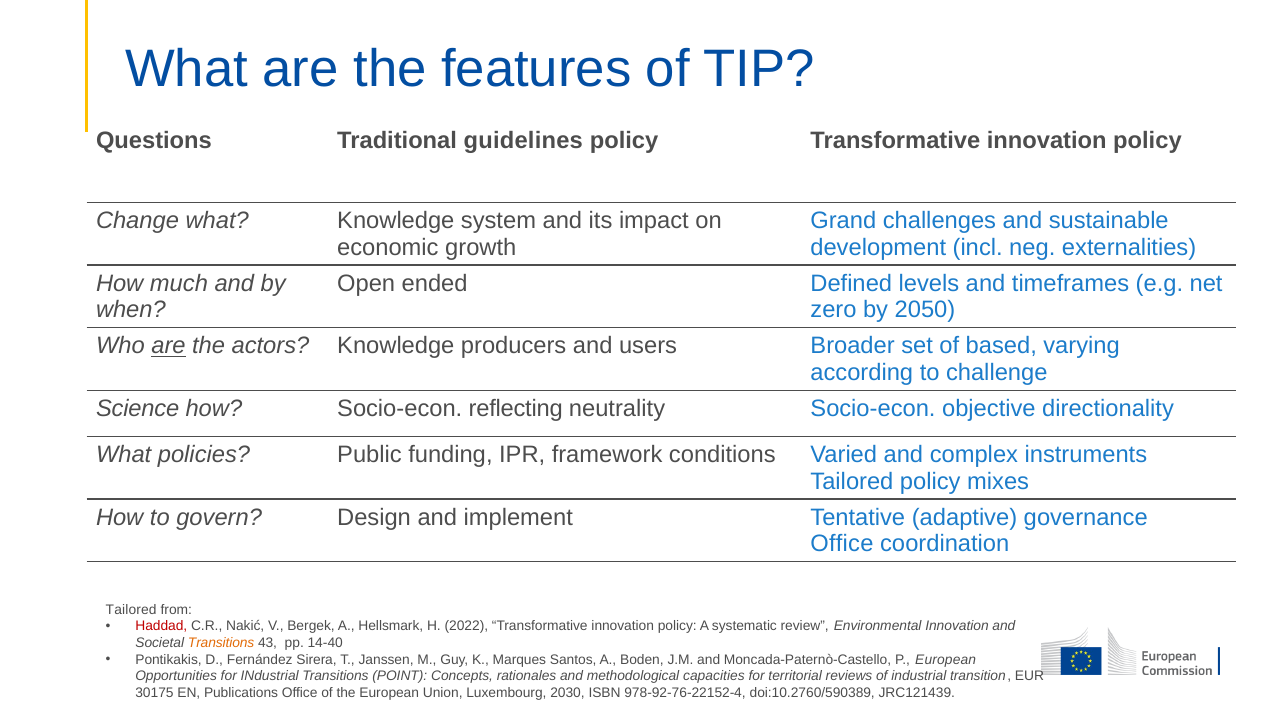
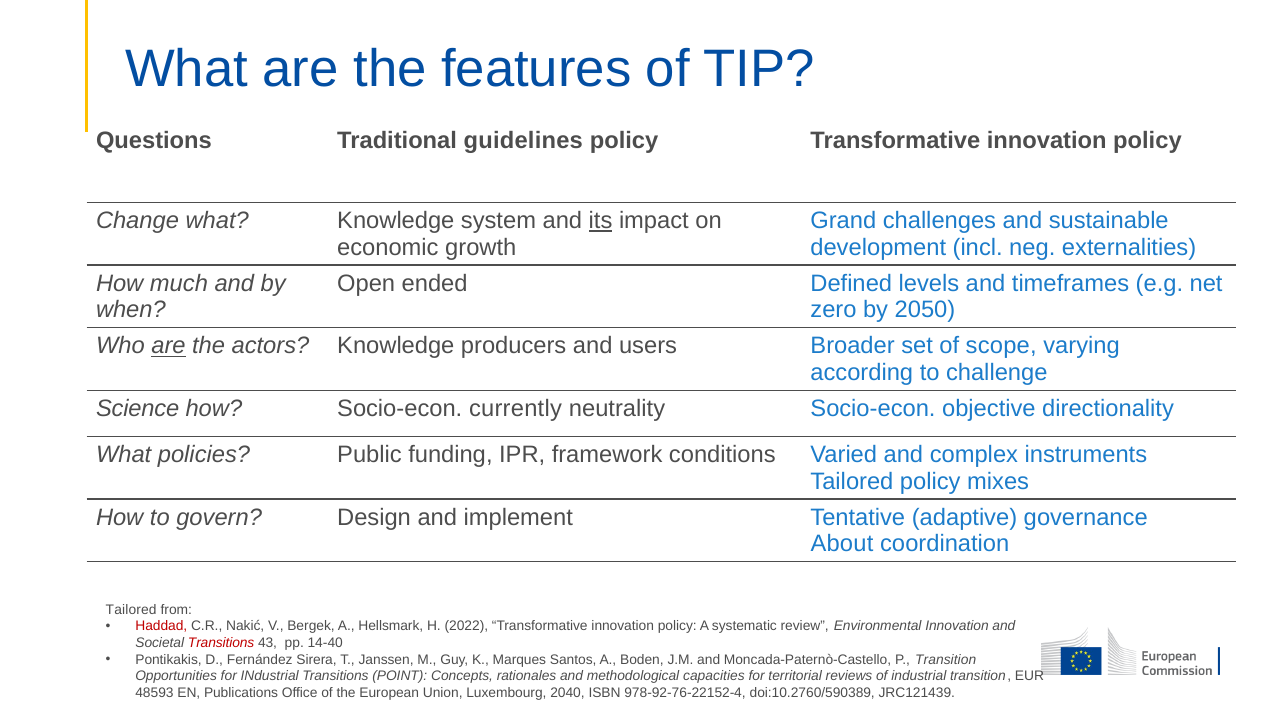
its underline: none -> present
based: based -> scope
reflecting: reflecting -> currently
Office at (842, 544): Office -> About
Transitions at (221, 642) colour: orange -> red
P European: European -> Transition
30175: 30175 -> 48593
2030: 2030 -> 2040
